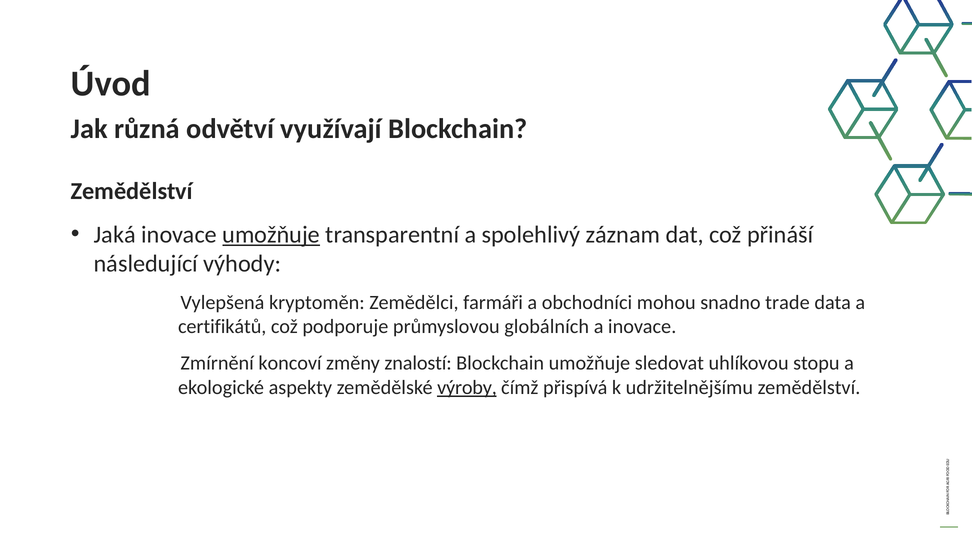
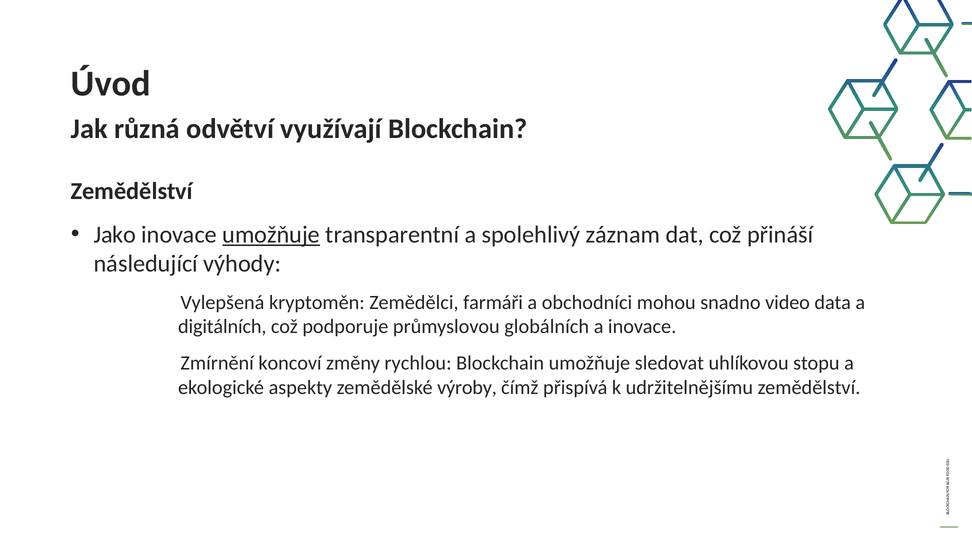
Jaká: Jaká -> Jako
trade: trade -> video
certifikátů: certifikátů -> digitálních
znalostí: znalostí -> rychlou
výroby underline: present -> none
